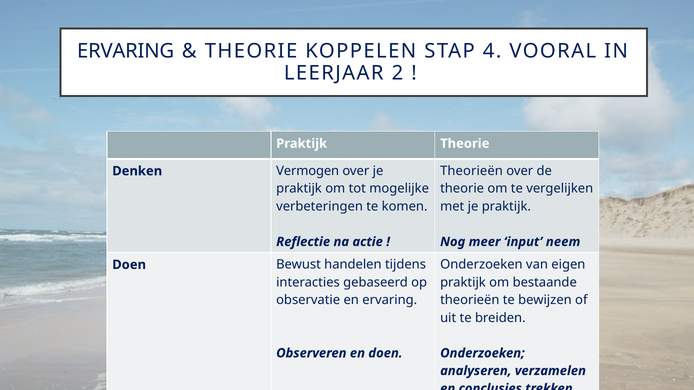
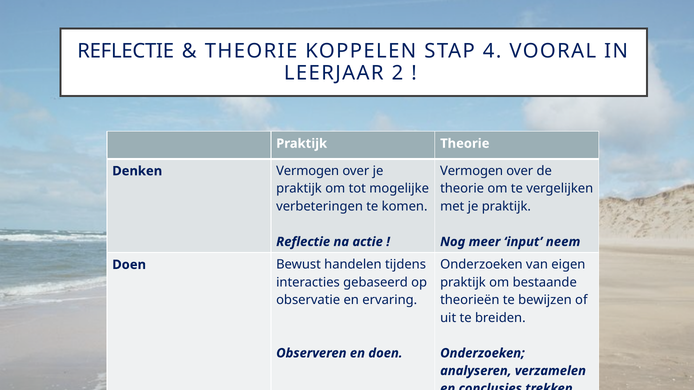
ERVARING at (126, 51): ERVARING -> REFLECTIE
Theorieën at (472, 171): Theorieën -> Vermogen
